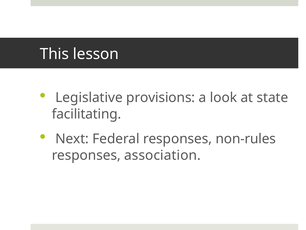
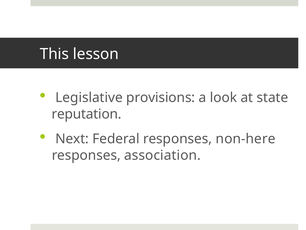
facilitating: facilitating -> reputation
non-rules: non-rules -> non-here
